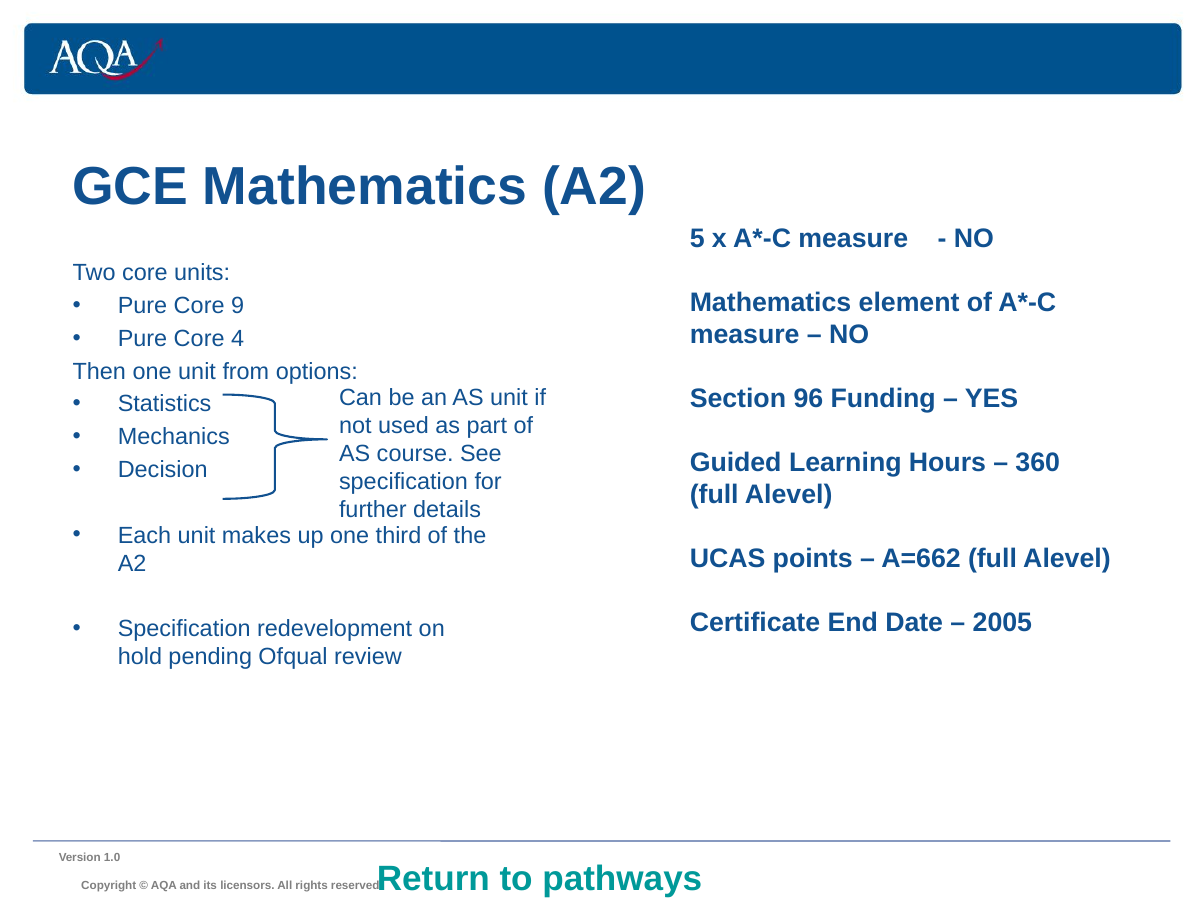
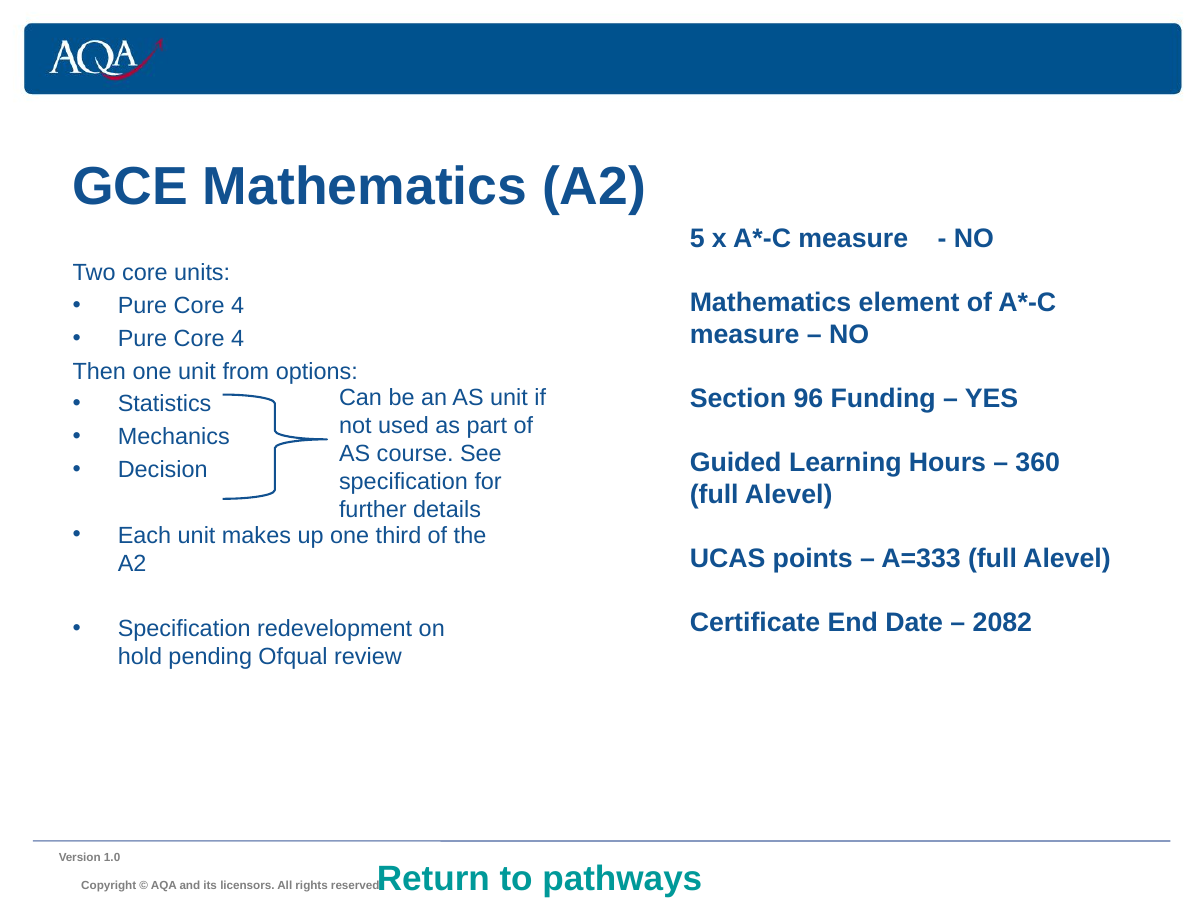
9 at (238, 306): 9 -> 4
A=662: A=662 -> A=333
2005: 2005 -> 2082
